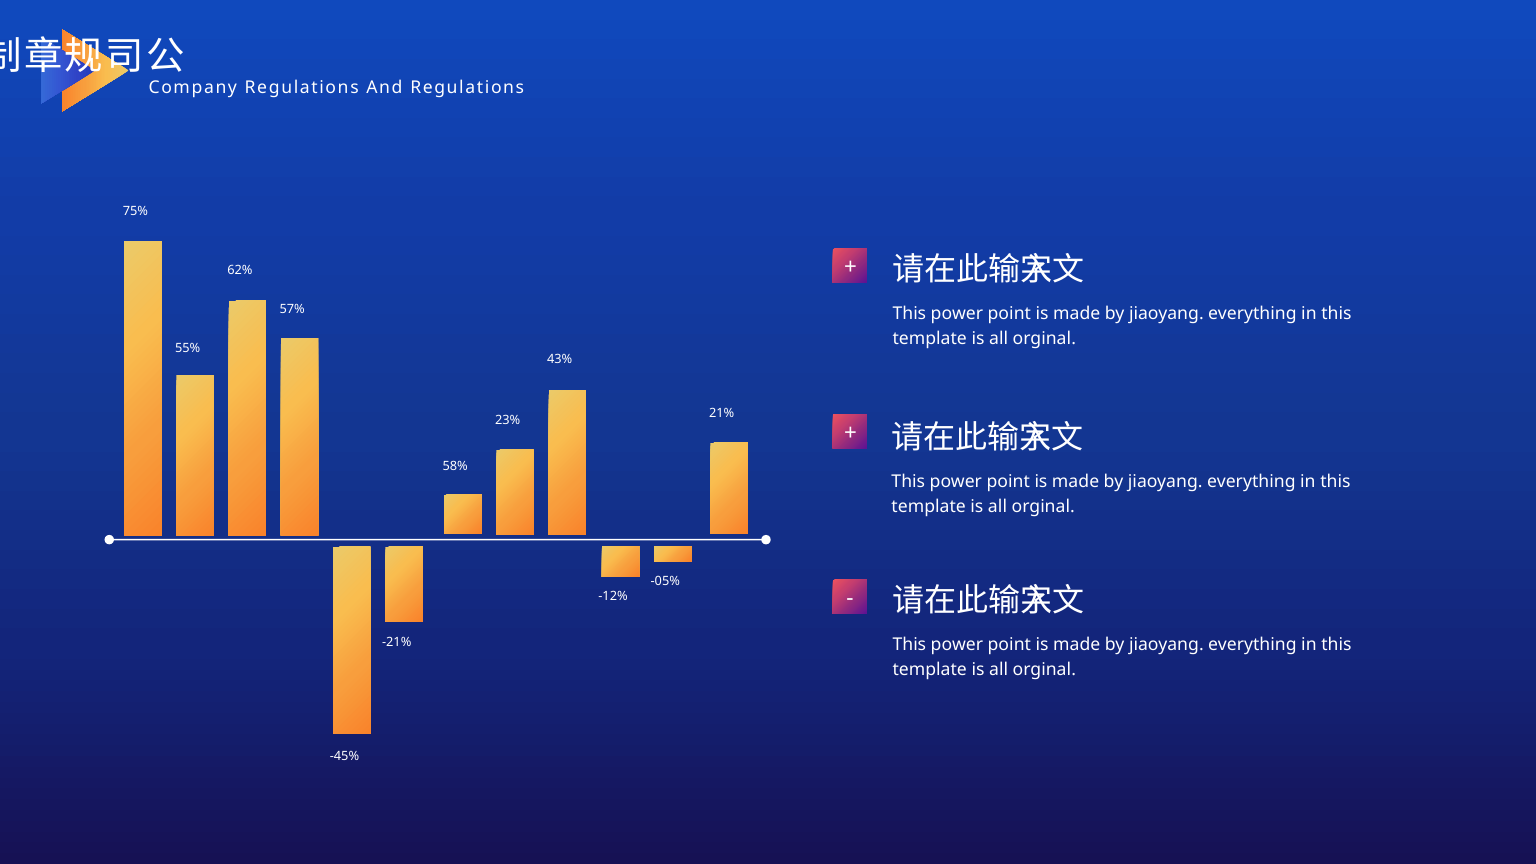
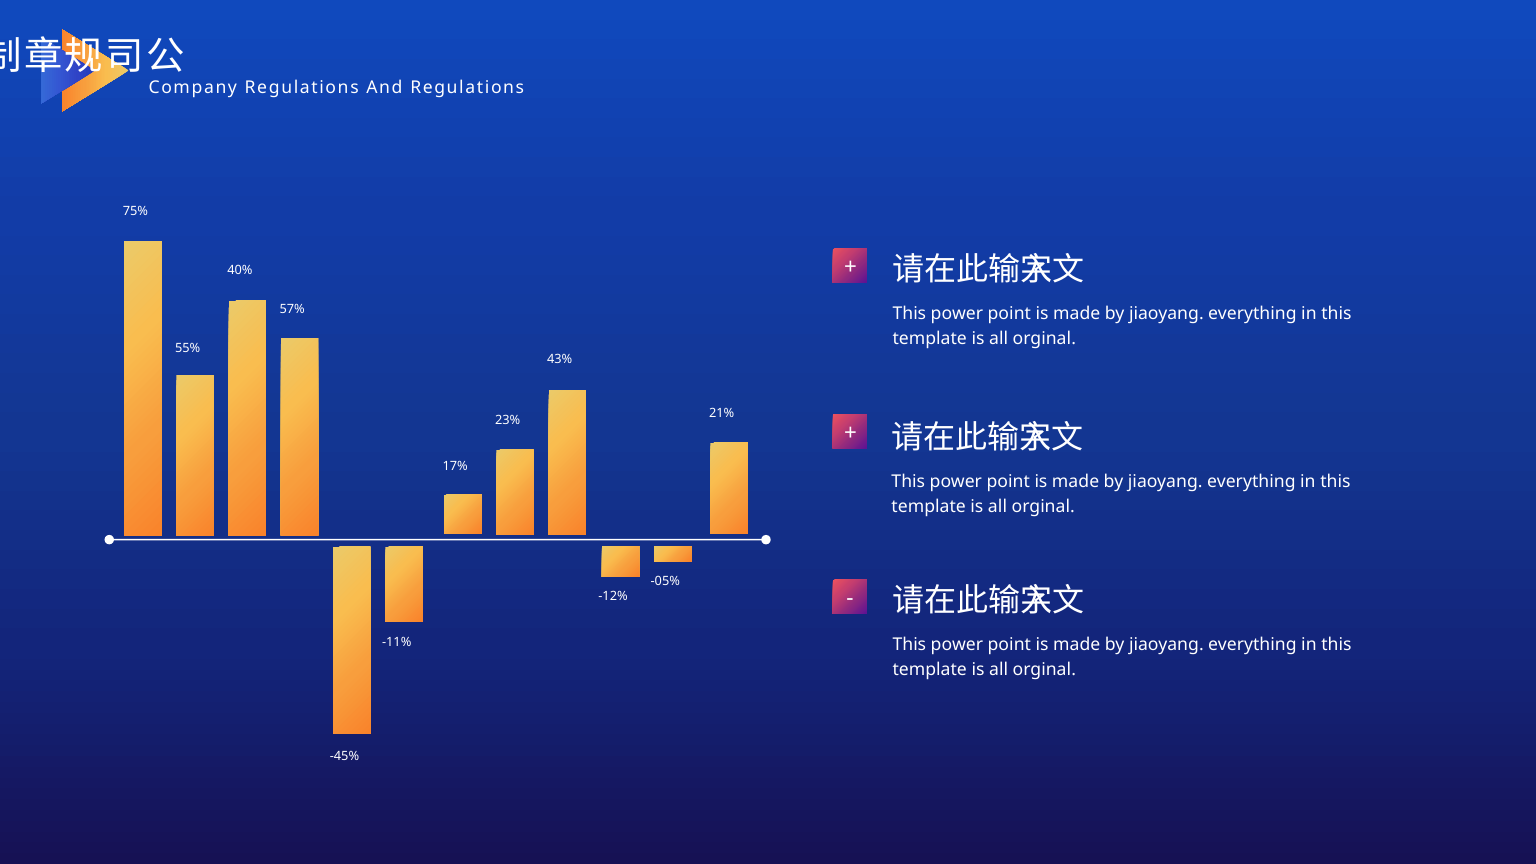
62%: 62% -> 40%
58%: 58% -> 17%
-21%: -21% -> -11%
